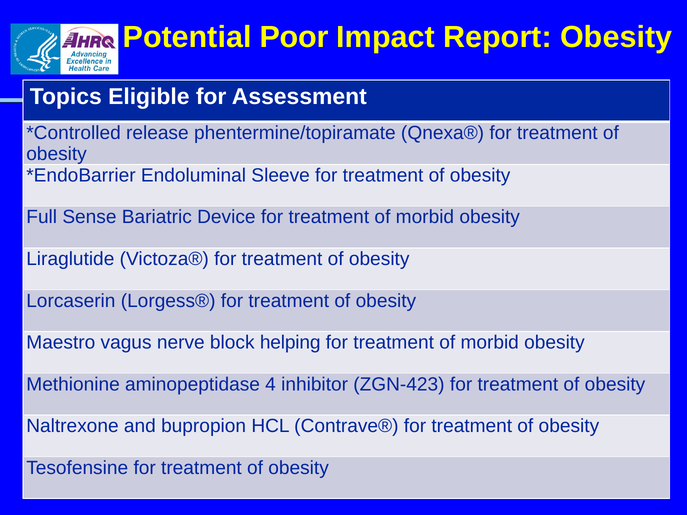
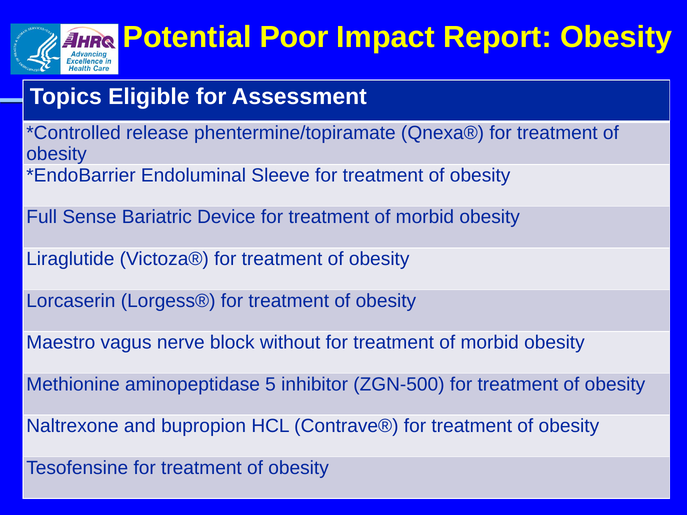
helping: helping -> without
4: 4 -> 5
ZGN-423: ZGN-423 -> ZGN-500
